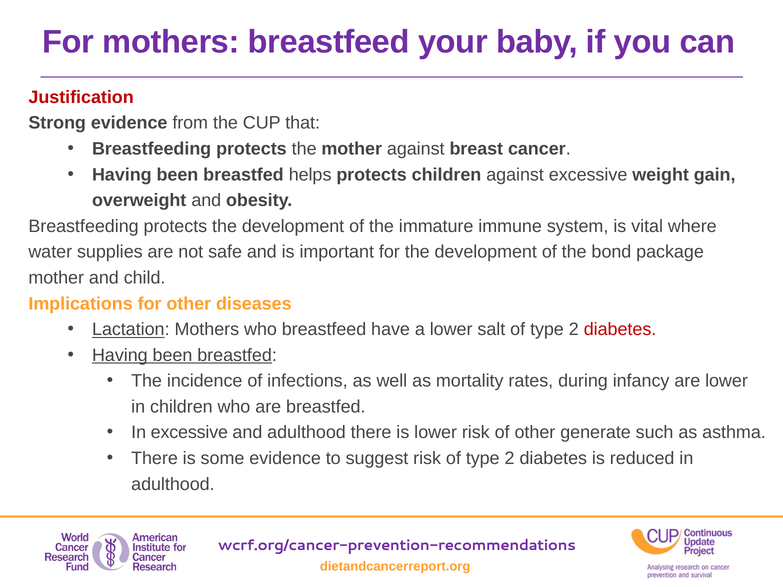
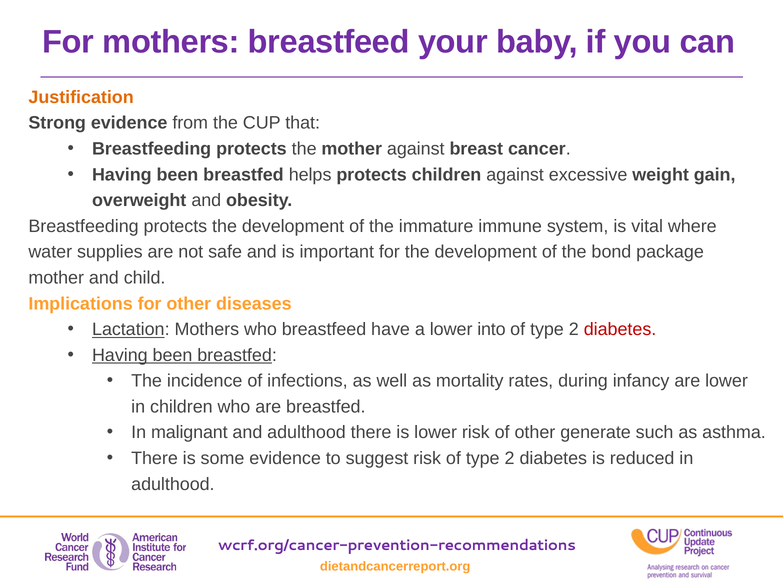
Justification colour: red -> orange
salt: salt -> into
In excessive: excessive -> malignant
